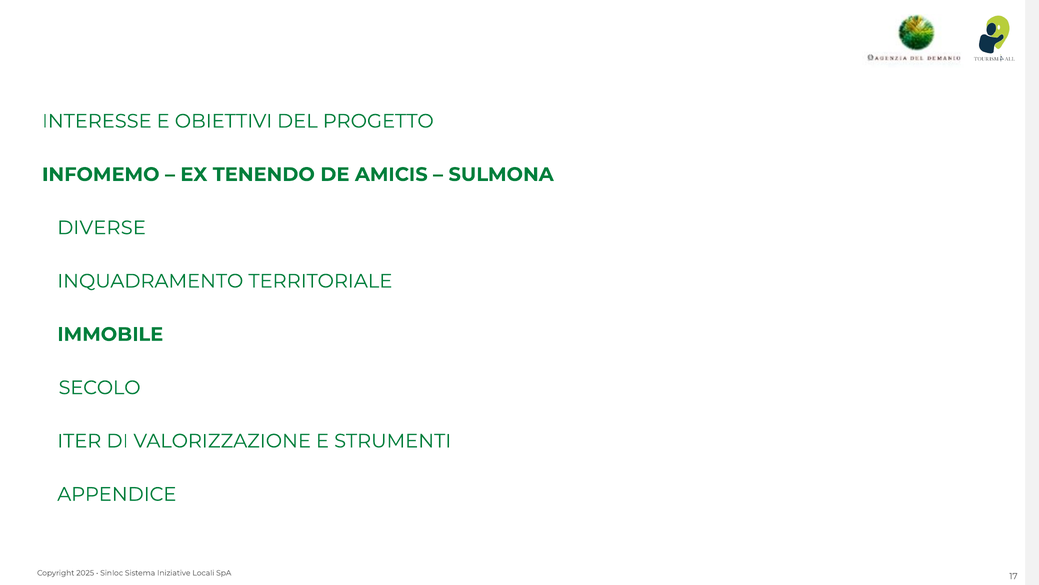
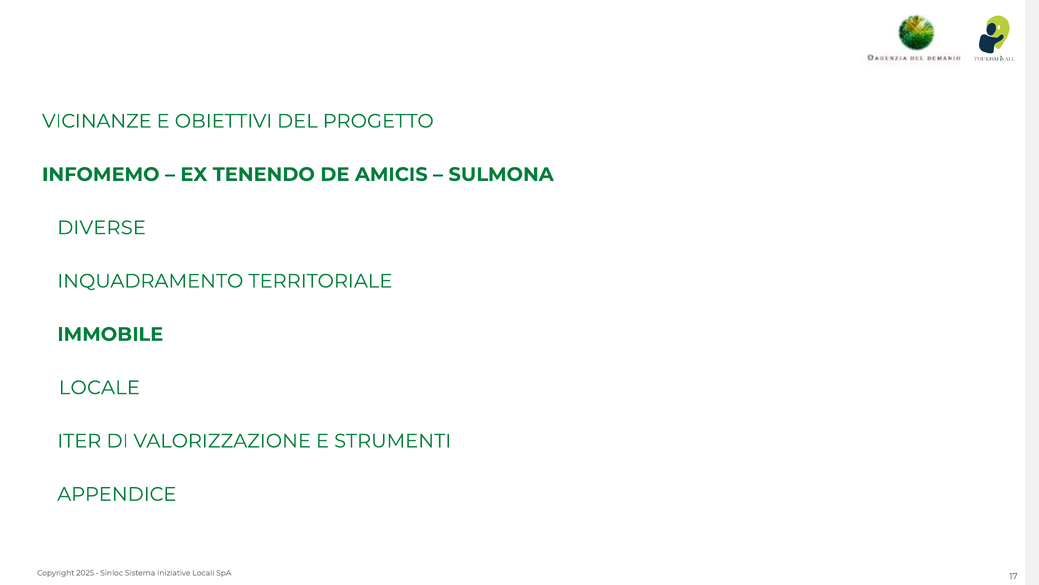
INTERESSE: INTERESSE -> VICINANZE
SECOLO: SECOLO -> LOCALE
